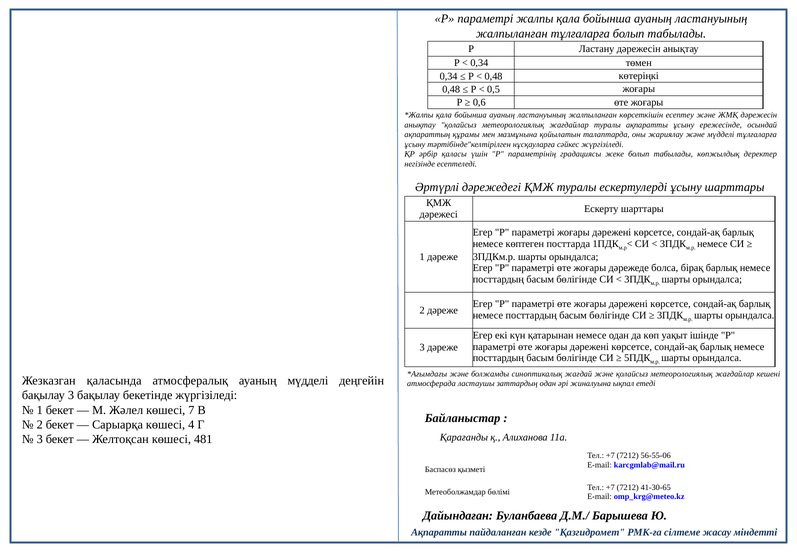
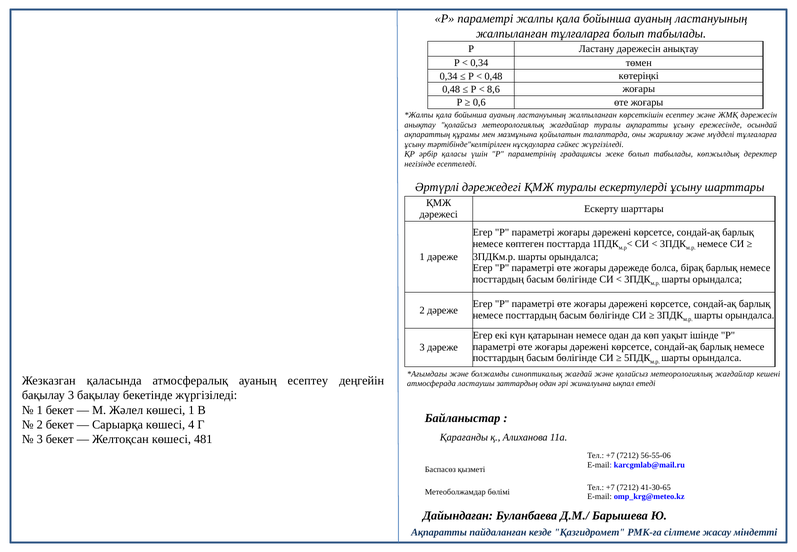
0,5: 0,5 -> 8,6
ауаның мүдделі: мүдделі -> есептеу
көшесі 7: 7 -> 1
